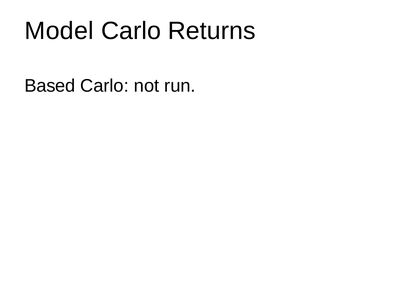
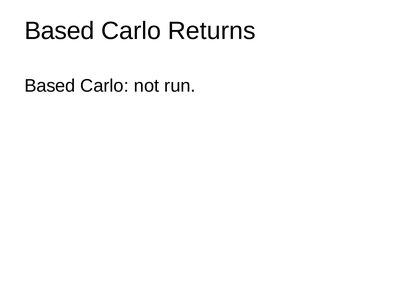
Model at (59, 31): Model -> Based
